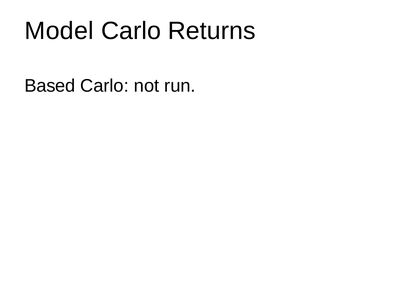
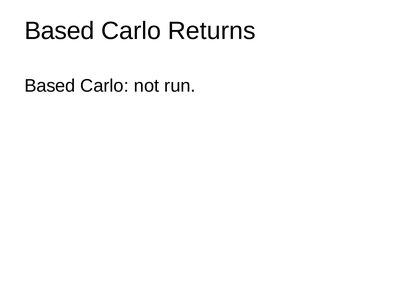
Model at (59, 31): Model -> Based
